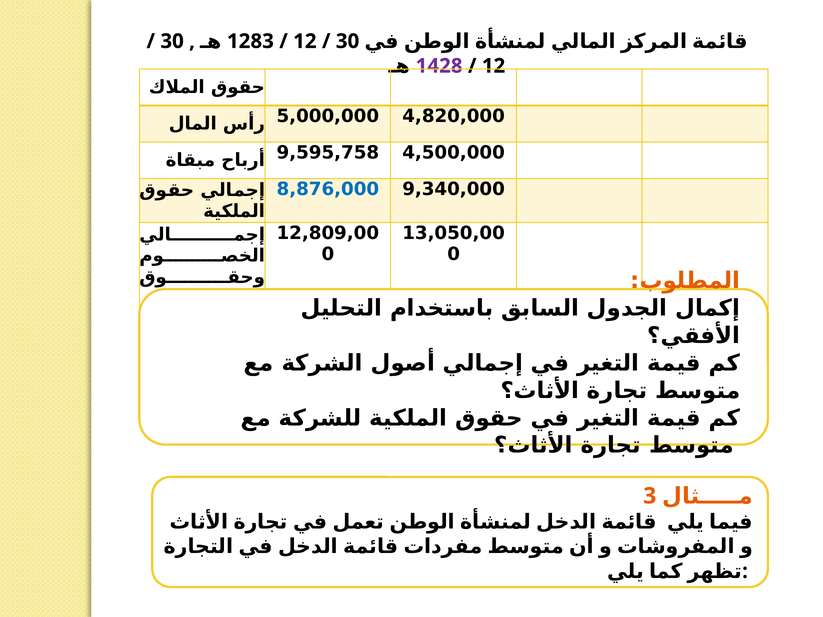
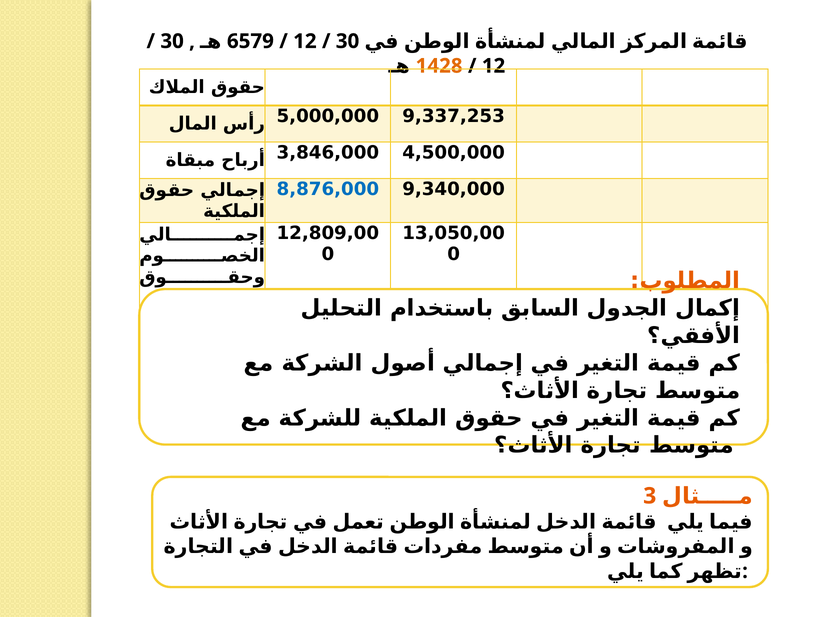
1283: 1283 -> 6579
1428 colour: purple -> orange
4,820,000: 4,820,000 -> 9,337,253
9,595,758: 9,595,758 -> 3,846,000
